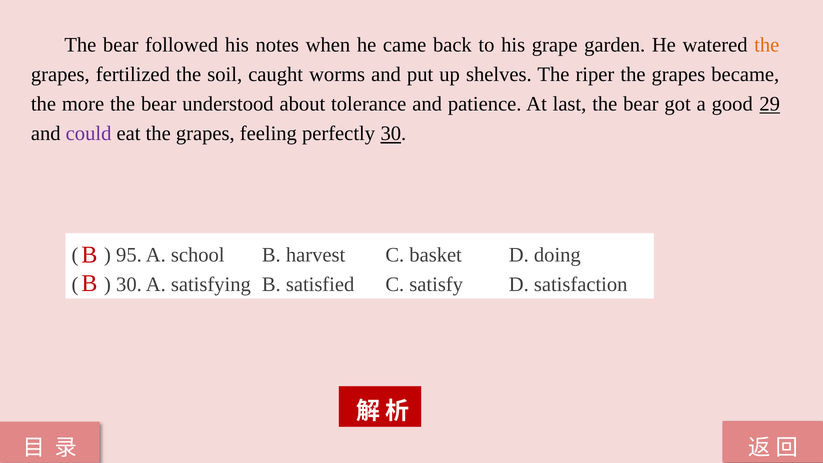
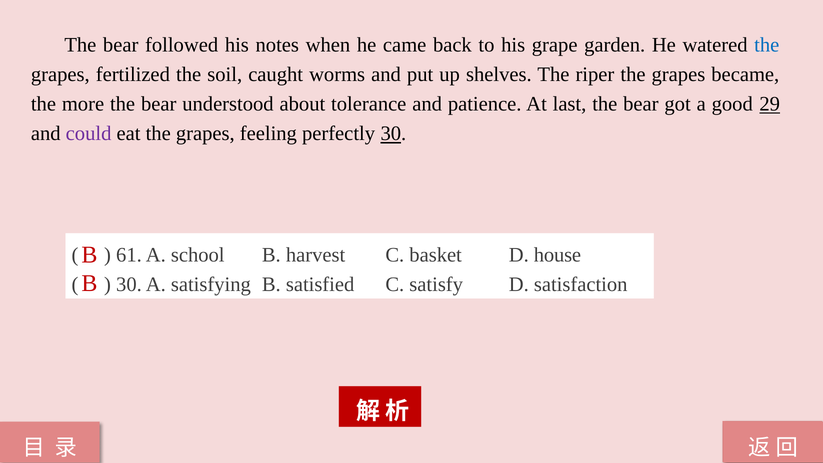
the at (767, 45) colour: orange -> blue
95: 95 -> 61
doing: doing -> house
